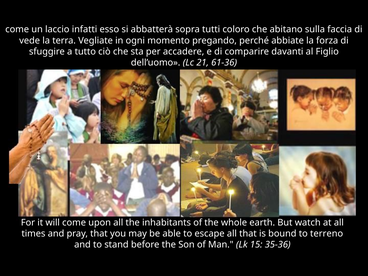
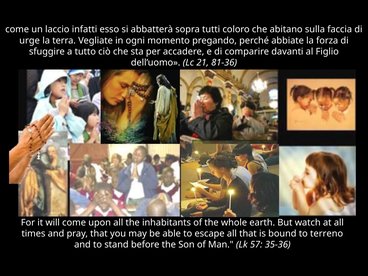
vede: vede -> urge
61-36: 61-36 -> 81-36
15: 15 -> 57
